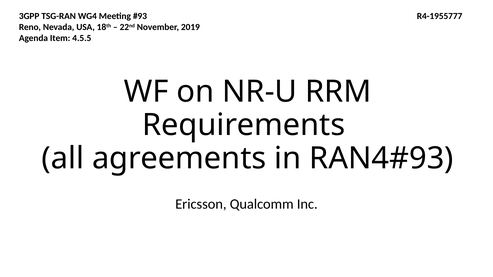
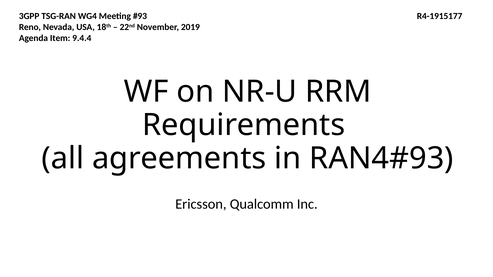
R4-1955777: R4-1955777 -> R4-1915177
4.5.5: 4.5.5 -> 9.4.4
